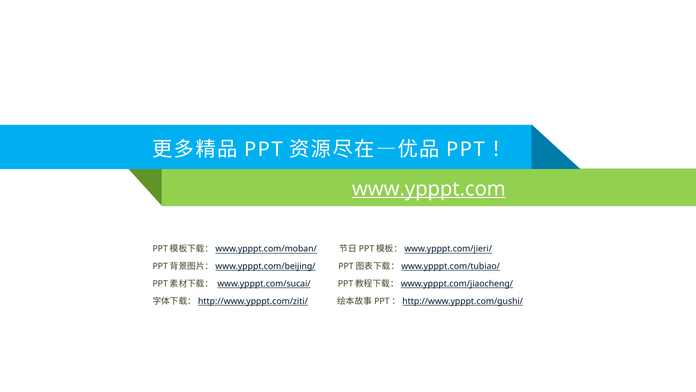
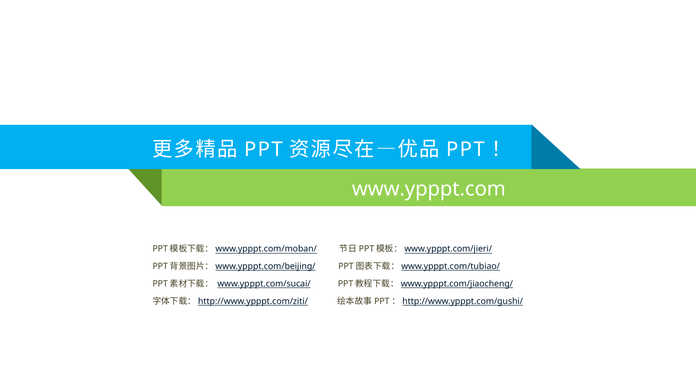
www.ypppt.com underline: present -> none
